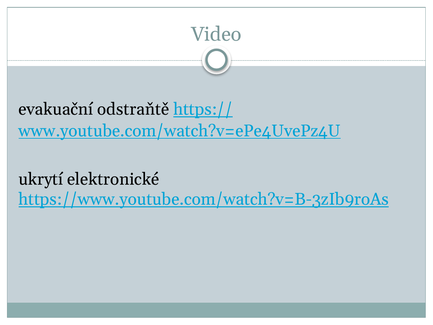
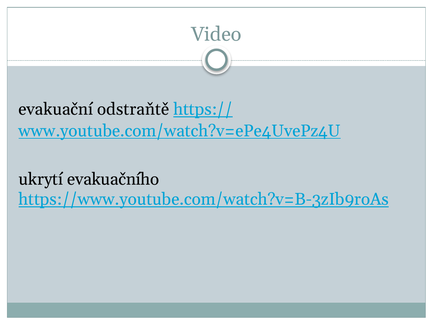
elektronické: elektronické -> evakuačního
